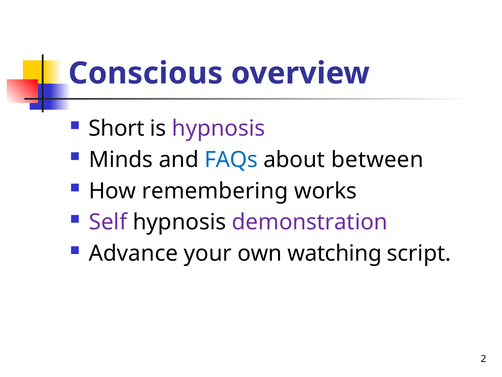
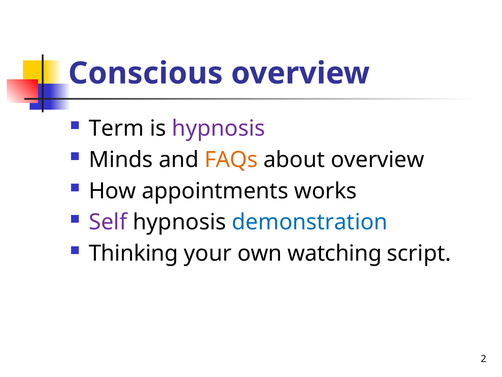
Short: Short -> Term
FAQs colour: blue -> orange
about between: between -> overview
remembering: remembering -> appointments
demonstration colour: purple -> blue
Advance: Advance -> Thinking
